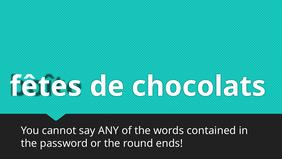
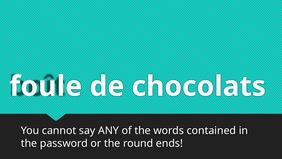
fêtes: fêtes -> foule
